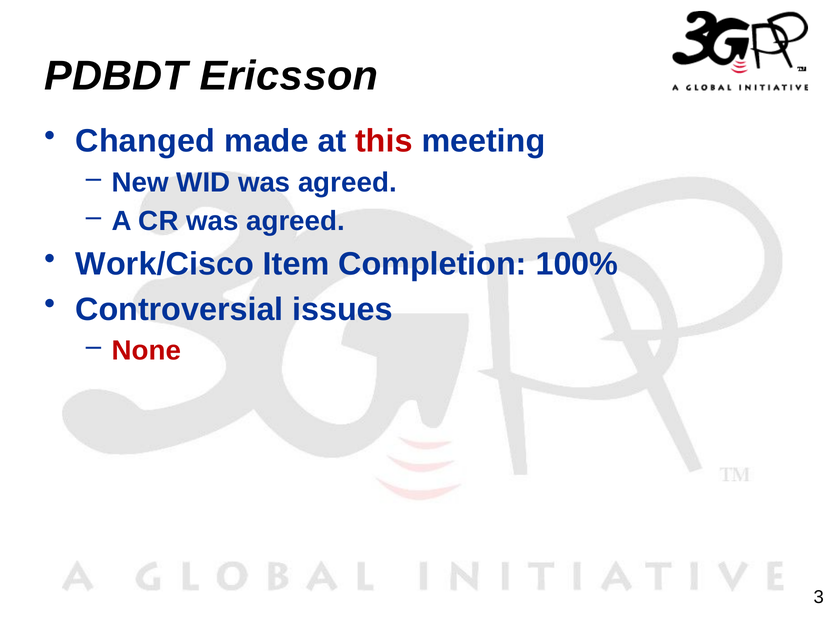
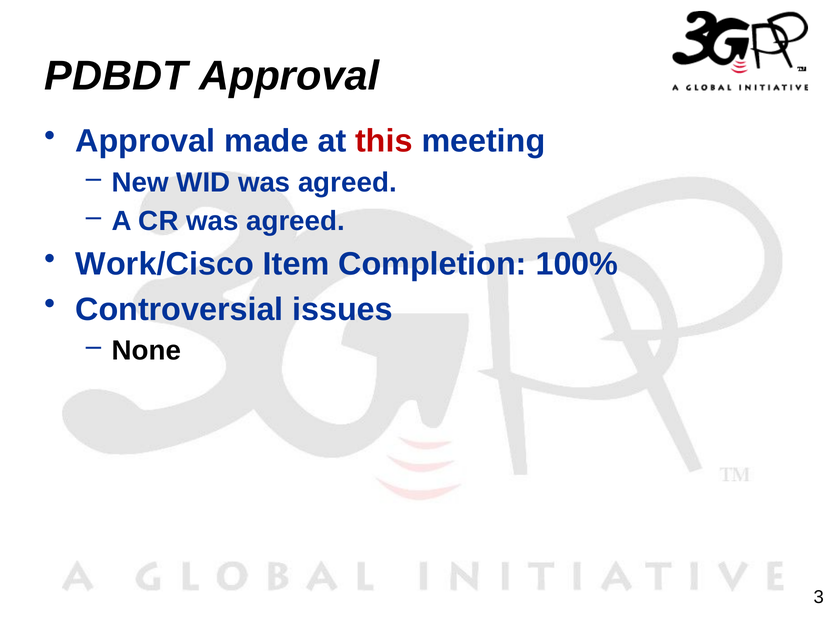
PDBDT Ericsson: Ericsson -> Approval
Changed at (145, 141): Changed -> Approval
None colour: red -> black
